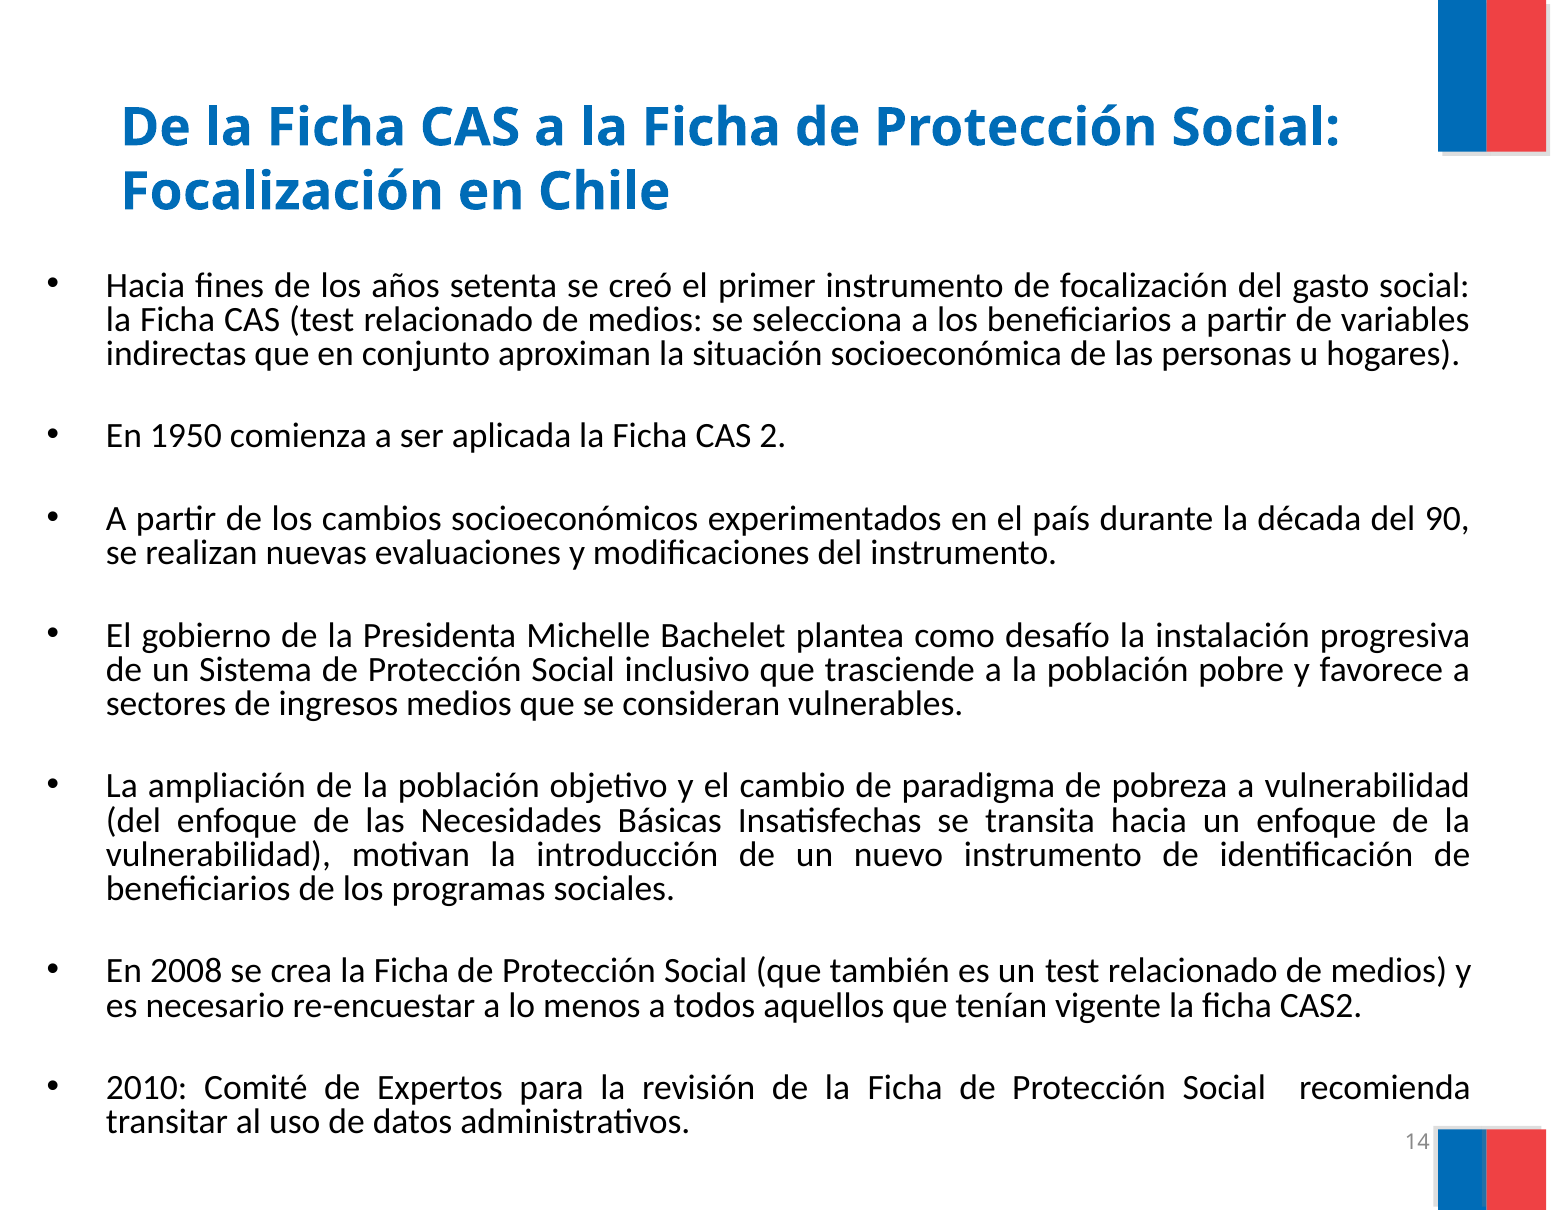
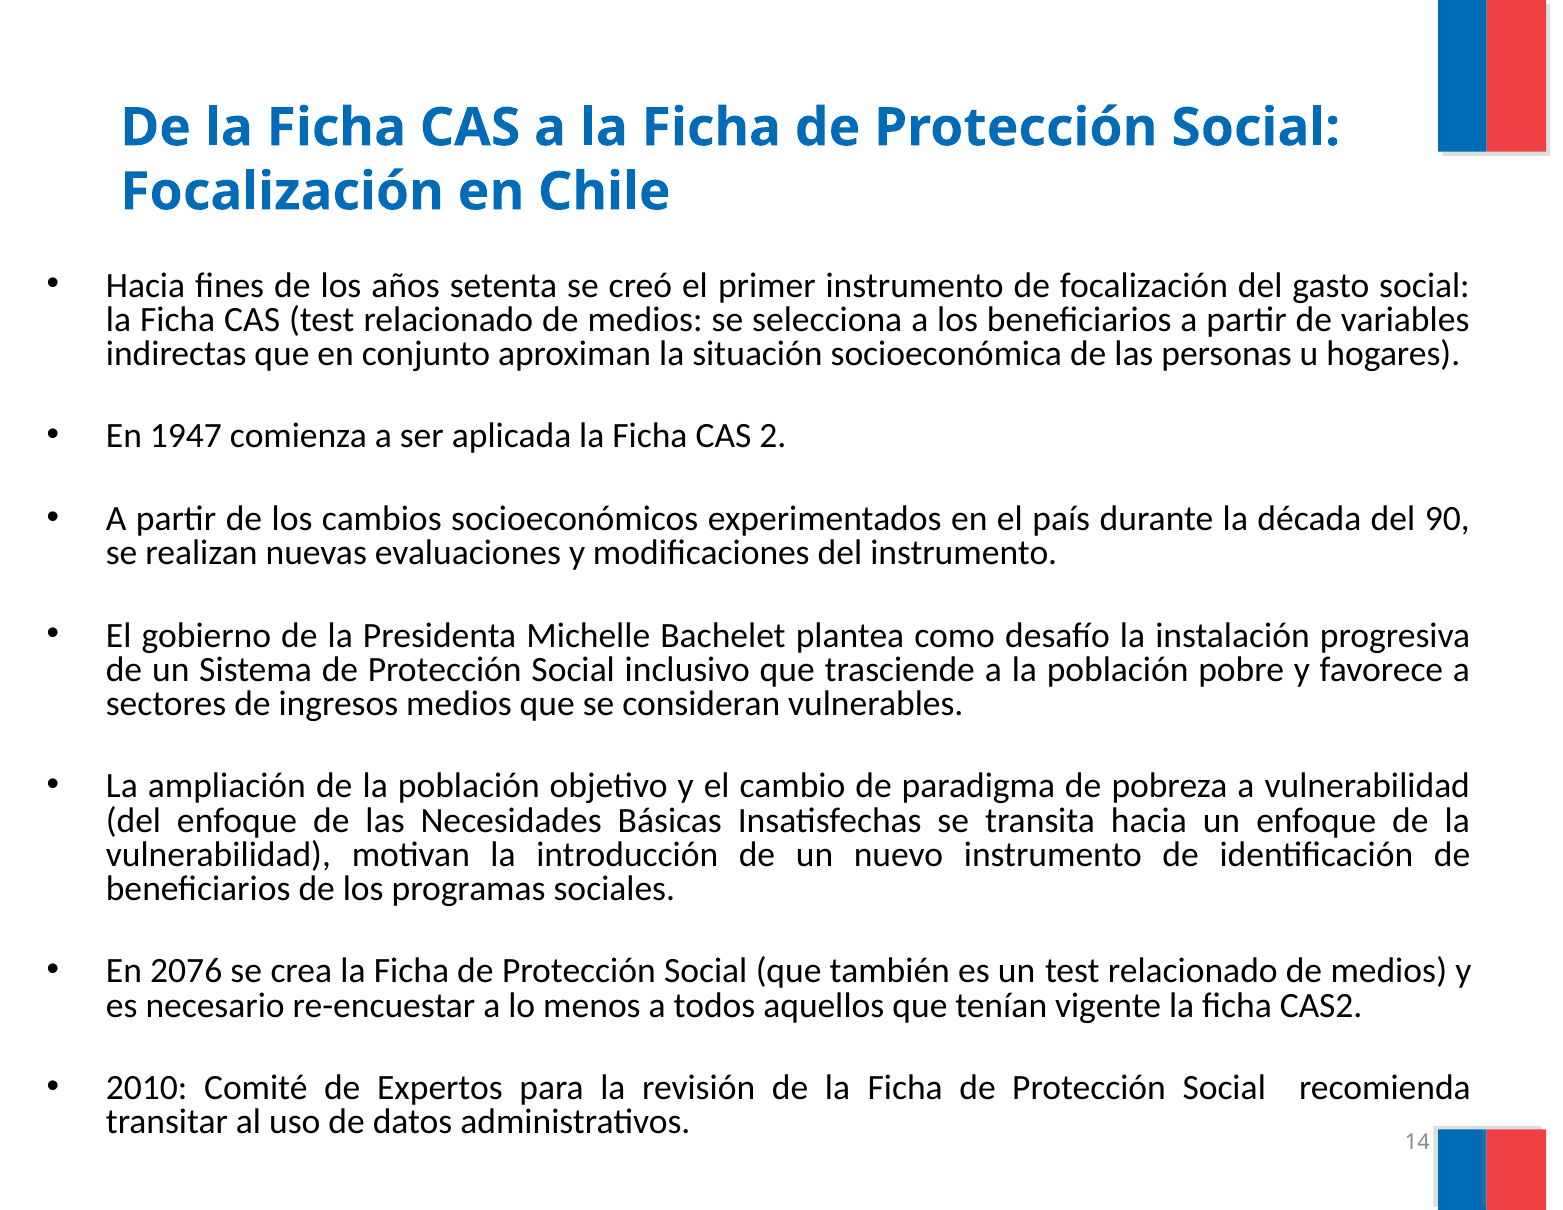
1950: 1950 -> 1947
2008: 2008 -> 2076
